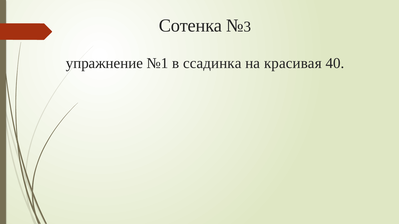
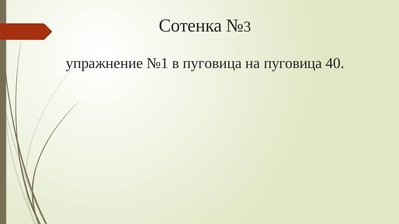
в ссадинка: ссадинка -> пуговица
на красивая: красивая -> пуговица
